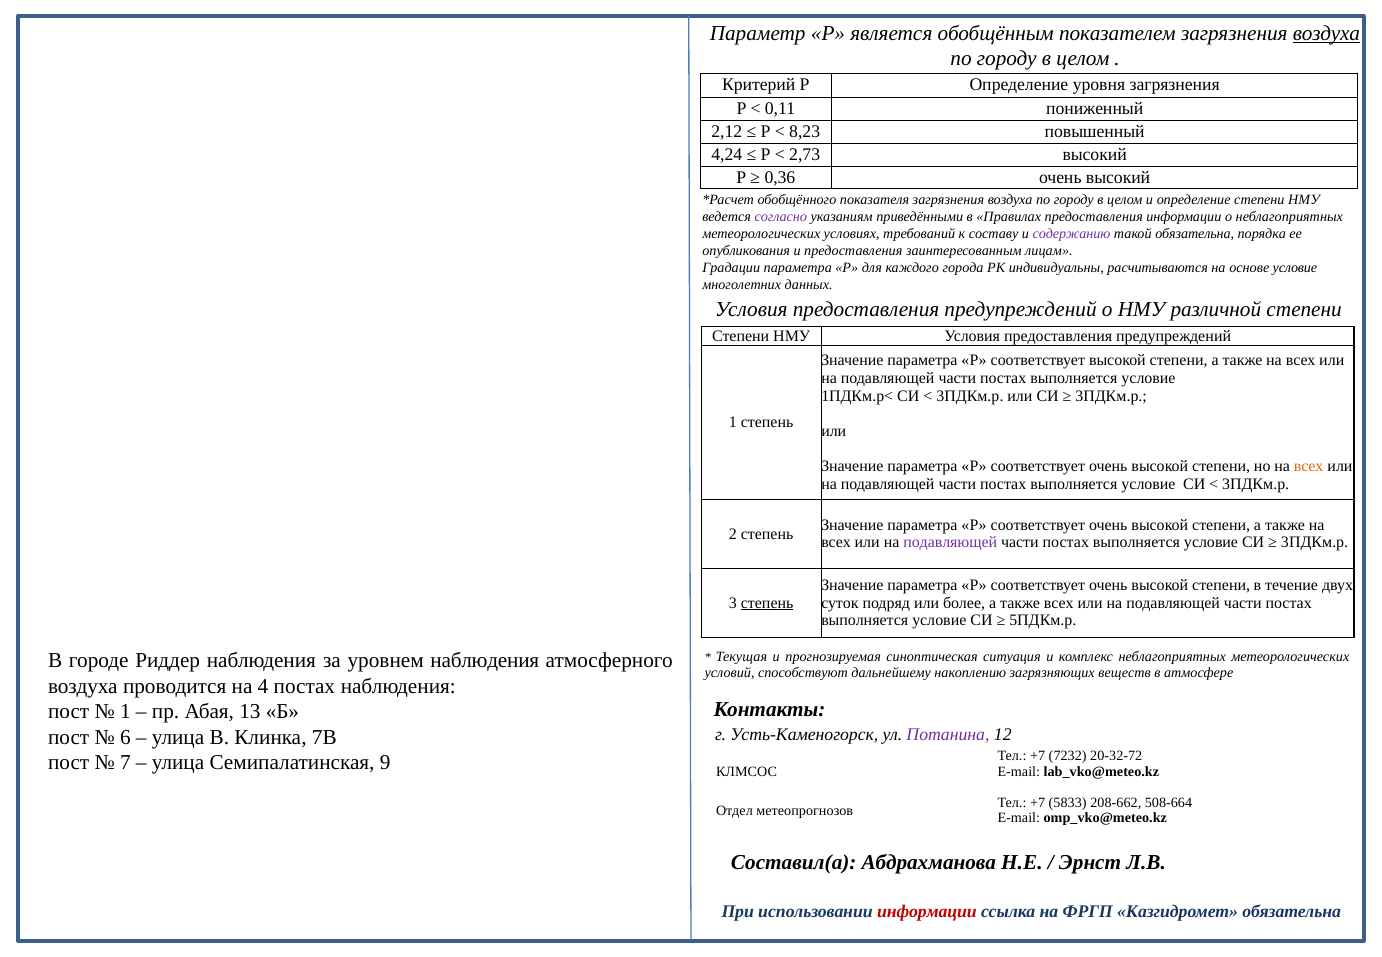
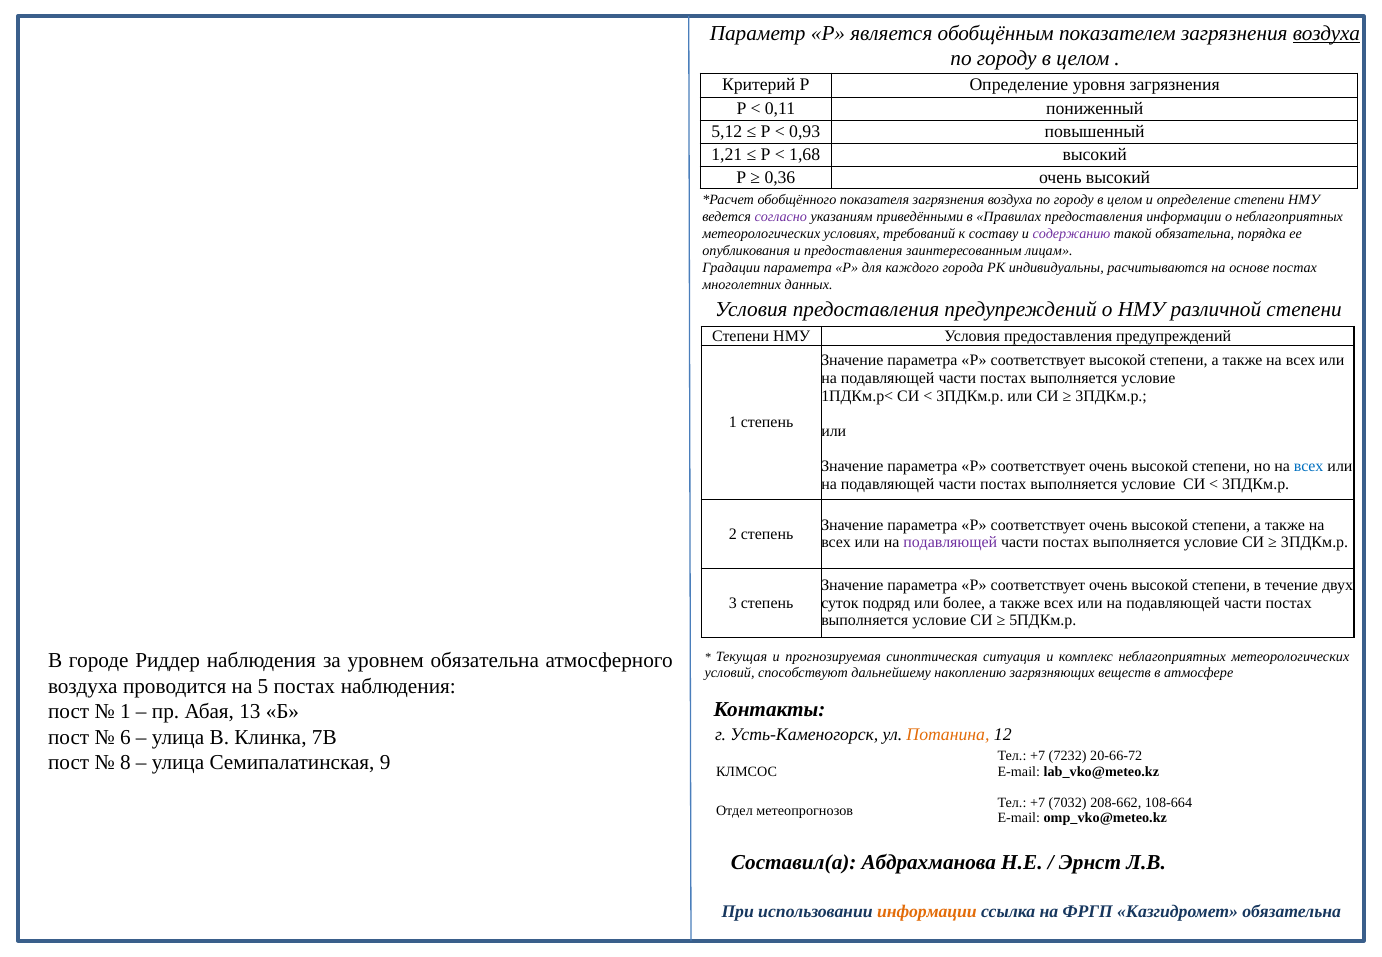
2,12: 2,12 -> 5,12
8,23: 8,23 -> 0,93
4,24: 4,24 -> 1,21
2,73: 2,73 -> 1,68
основе условие: условие -> постах
всех at (1309, 467) colour: orange -> blue
степень at (767, 603) underline: present -> none
уровнем наблюдения: наблюдения -> обязательна
4: 4 -> 5
Потанина colour: purple -> orange
20-32-72: 20-32-72 -> 20-66-72
7: 7 -> 8
5833: 5833 -> 7032
508-664: 508-664 -> 108-664
информации at (927, 911) colour: red -> orange
